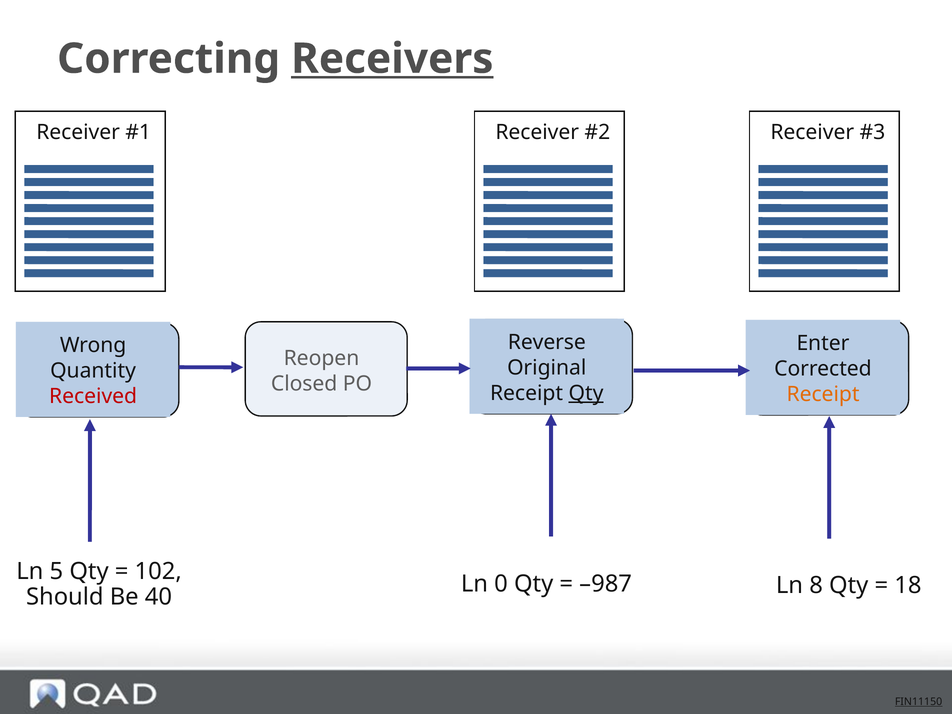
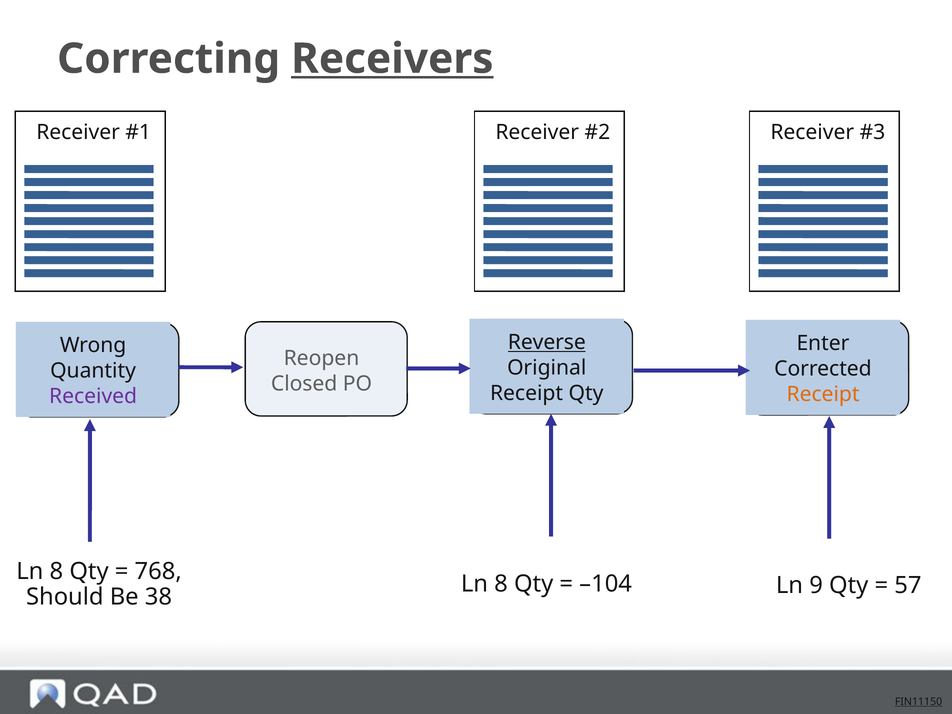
Reverse underline: none -> present
Qty at (586, 393) underline: present -> none
Received colour: red -> purple
5 at (56, 571): 5 -> 8
102: 102 -> 768
0 at (501, 584): 0 -> 8
–987: –987 -> –104
8: 8 -> 9
18: 18 -> 57
40: 40 -> 38
